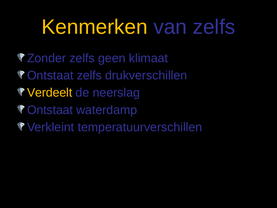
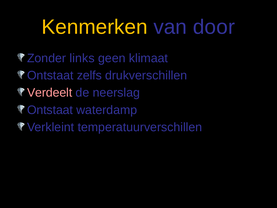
van zelfs: zelfs -> door
Zonder zelfs: zelfs -> links
Verdeelt colour: yellow -> pink
